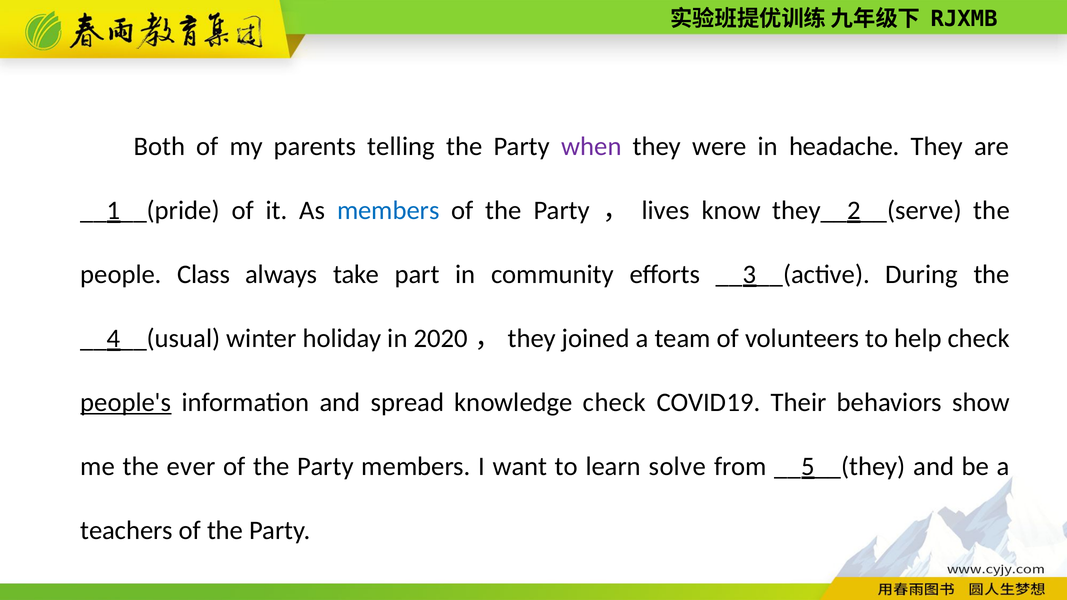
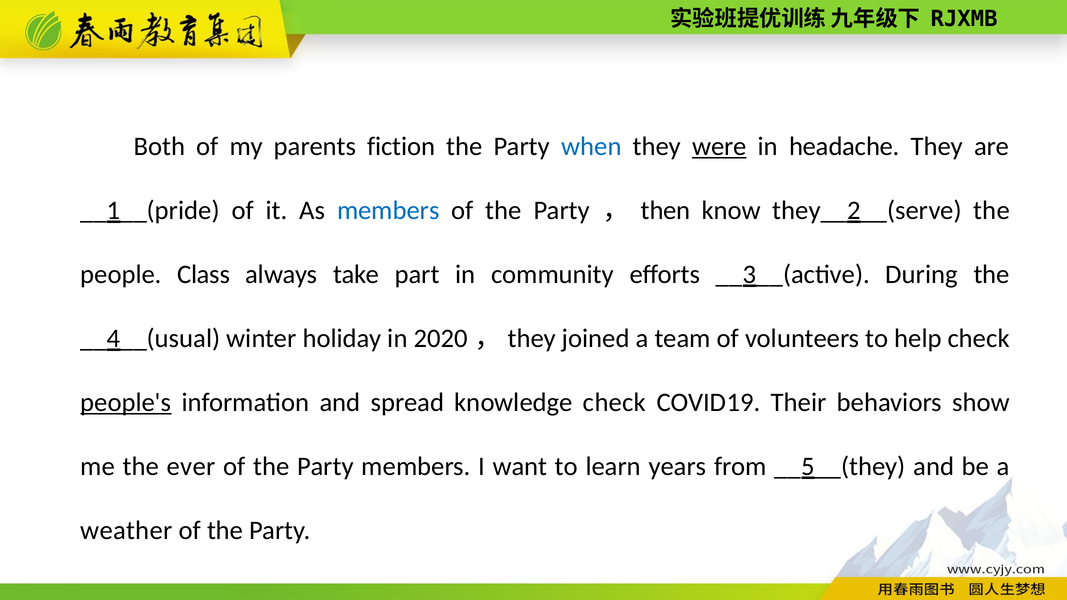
telling: telling -> fiction
when colour: purple -> blue
were underline: none -> present
lives: lives -> then
solve: solve -> years
teachers: teachers -> weather
